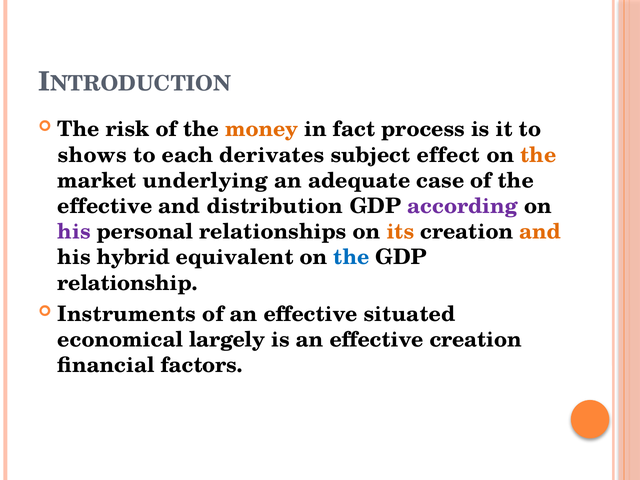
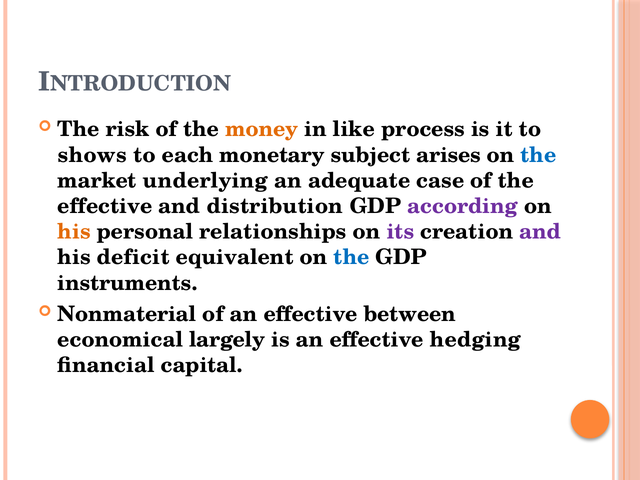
fact: fact -> like
derivates: derivates -> monetary
effect: effect -> arises
the at (538, 155) colour: orange -> blue
his at (74, 232) colour: purple -> orange
its colour: orange -> purple
and at (540, 232) colour: orange -> purple
hybrid: hybrid -> deficit
relationship: relationship -> instruments
Instruments: Instruments -> Nonmaterial
situated: situated -> between
effective creation: creation -> hedging
factors: factors -> capital
